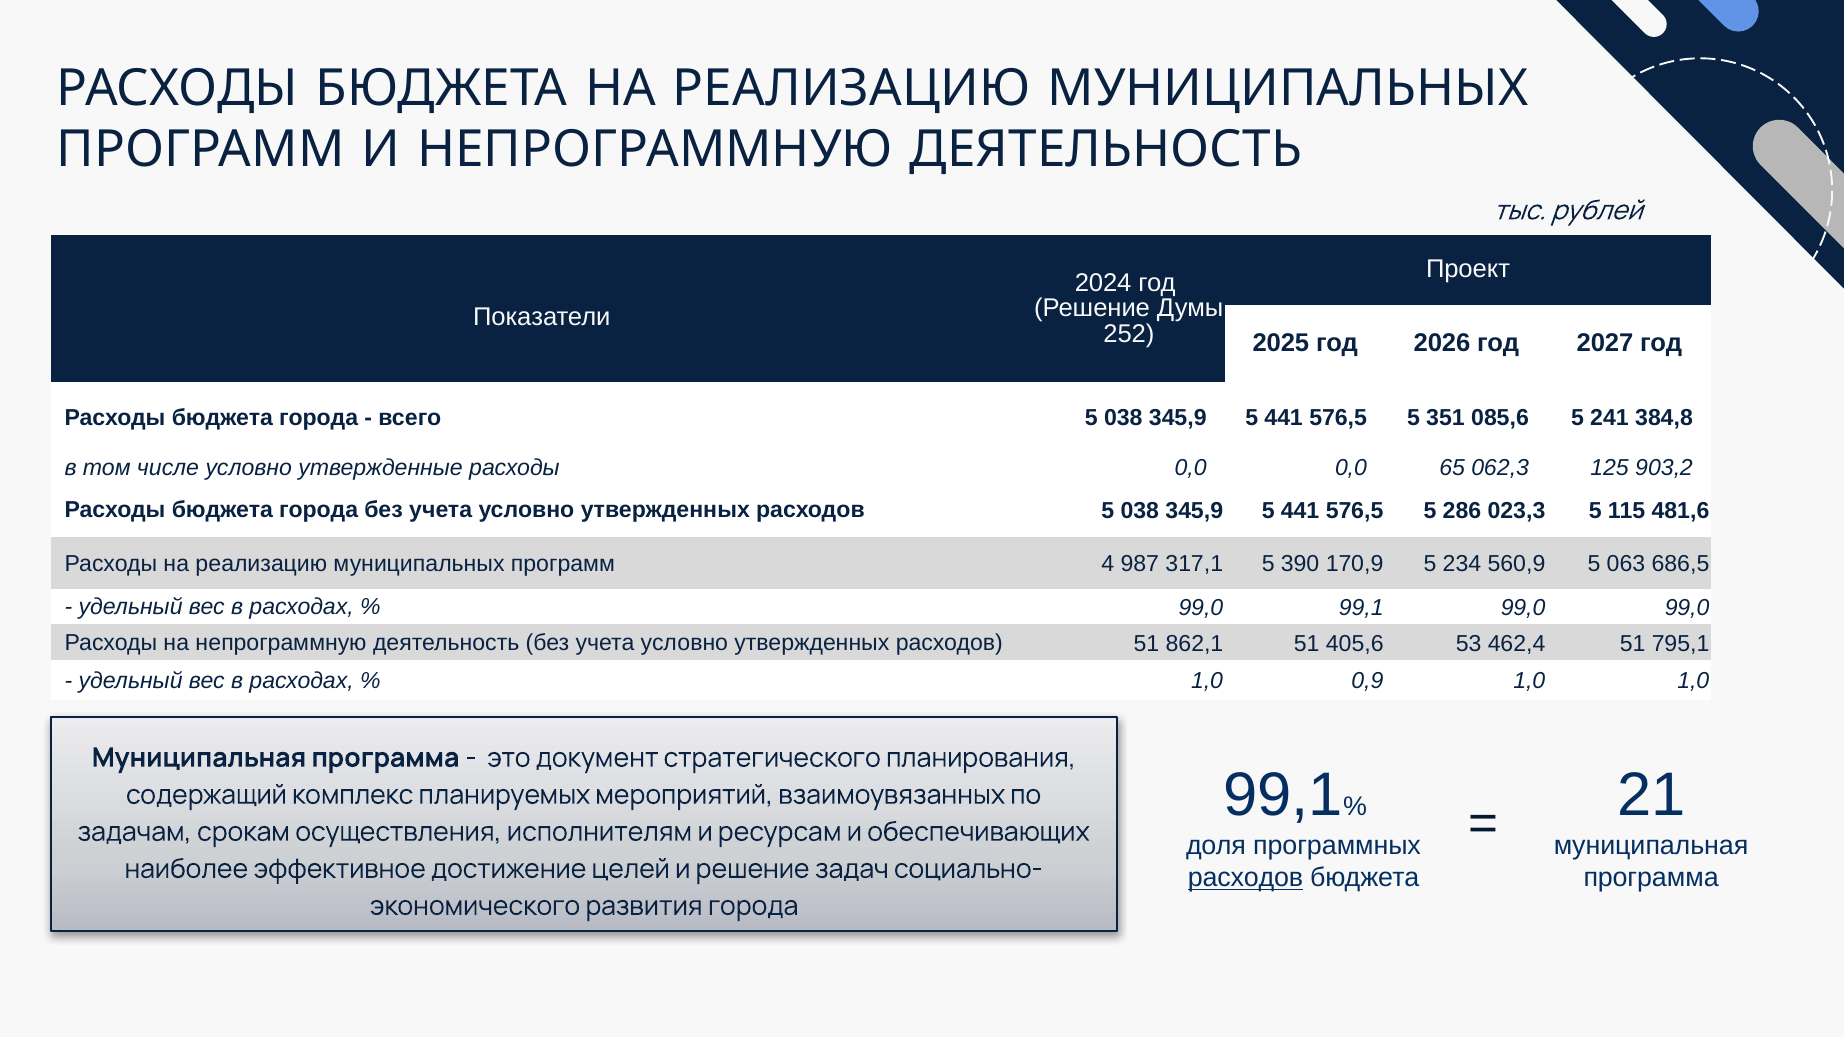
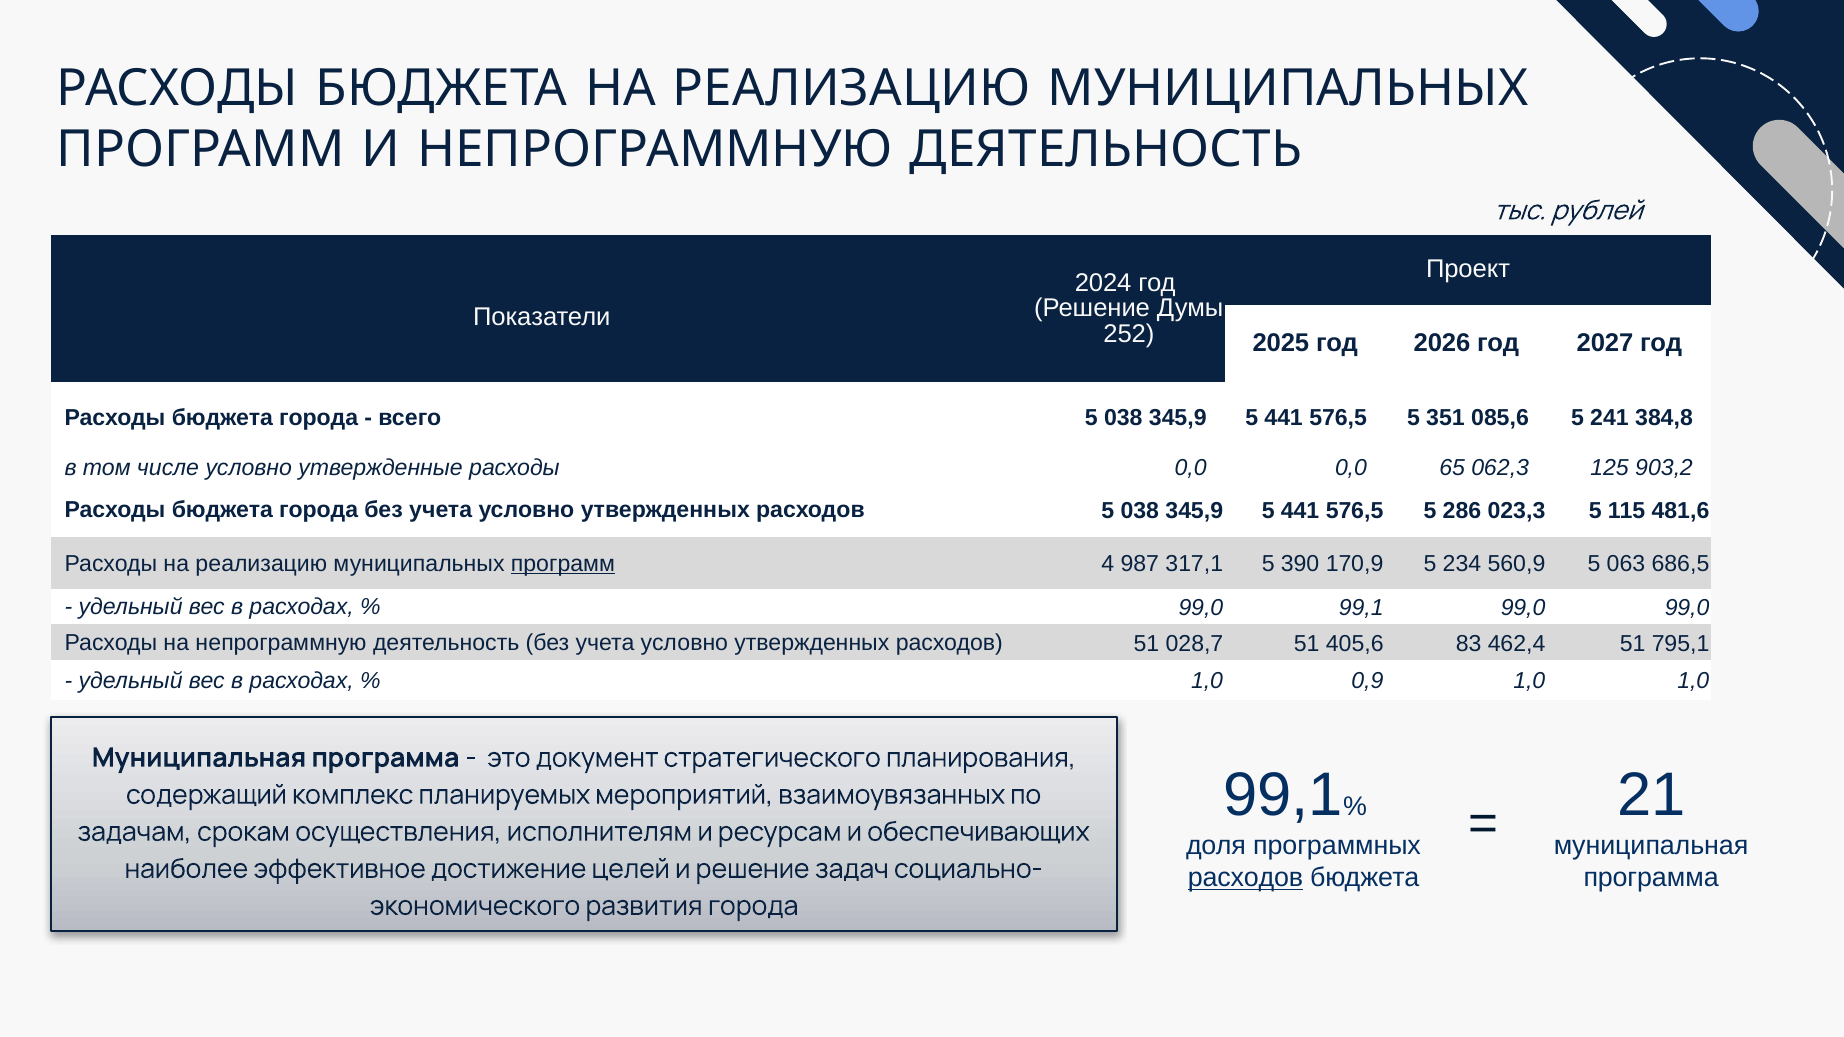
программ at (563, 564) underline: none -> present
862,1: 862,1 -> 028,7
53: 53 -> 83
